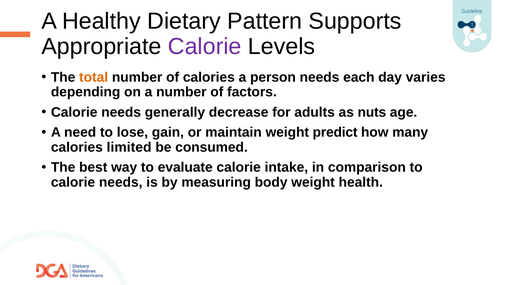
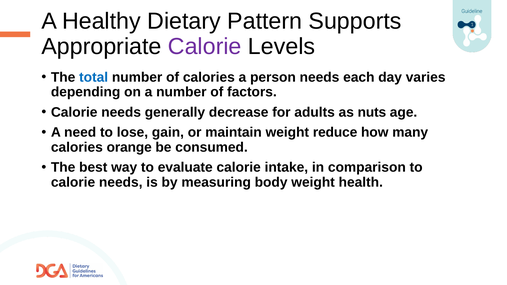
total colour: orange -> blue
predict: predict -> reduce
limited: limited -> orange
